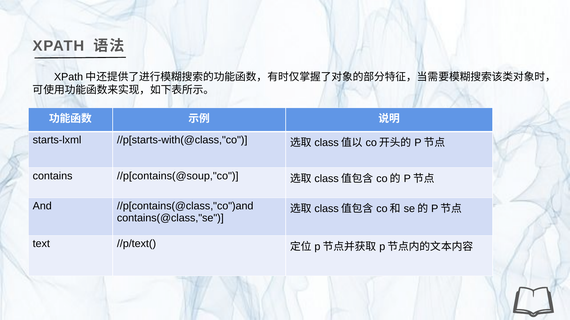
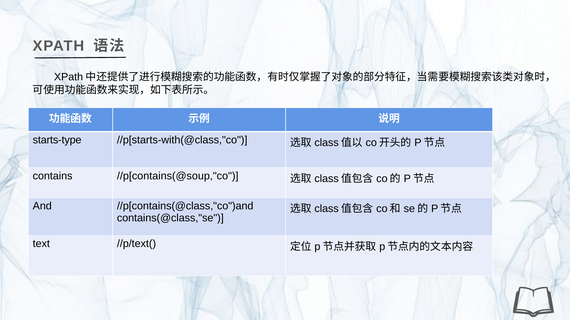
starts-lxml: starts-lxml -> starts-type
